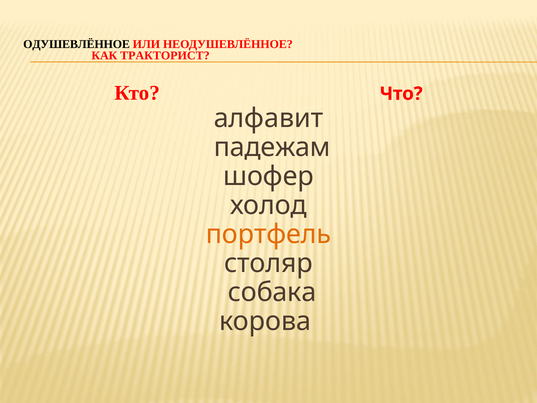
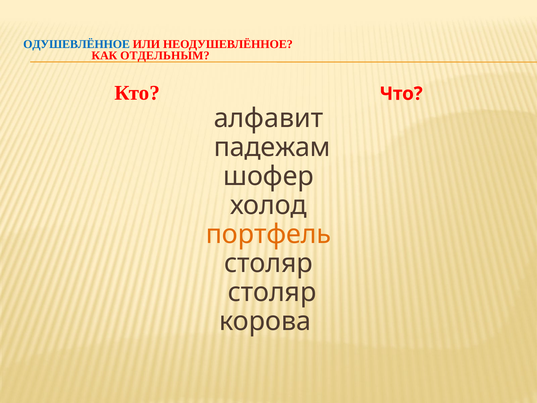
ОДУШЕВЛЁННОЕ colour: black -> blue
ТРАКТОРИСТ: ТРАКТОРИСТ -> ОТДЕЛЬНЫМ
собака at (272, 292): собака -> столяр
